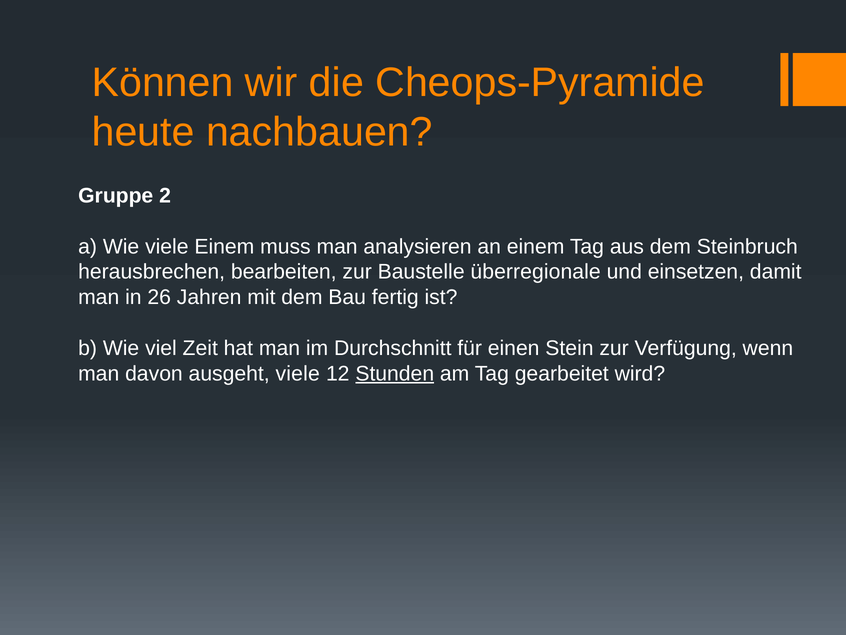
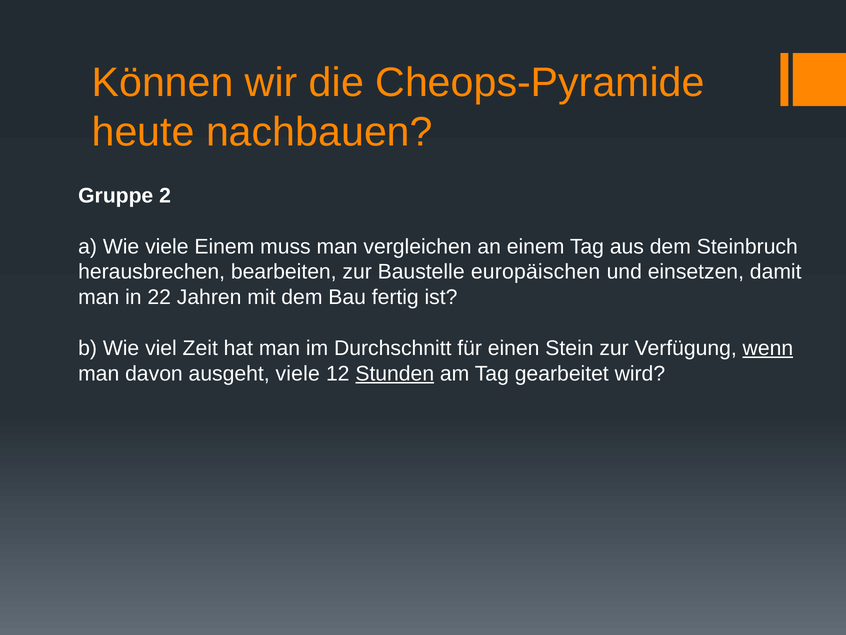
analysieren: analysieren -> vergleichen
überregionale: überregionale -> europäischen
26: 26 -> 22
wenn underline: none -> present
